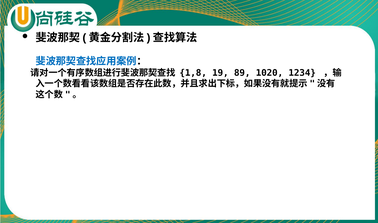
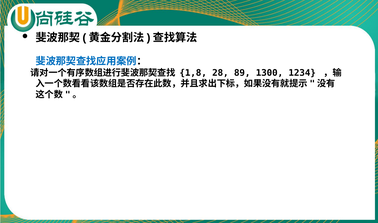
19: 19 -> 28
1020: 1020 -> 1300
